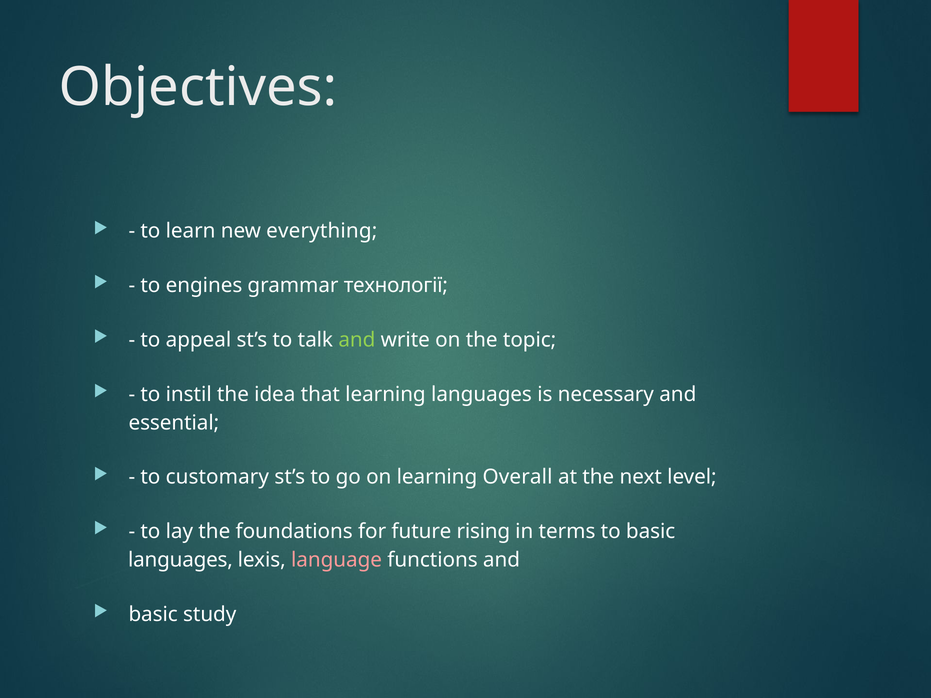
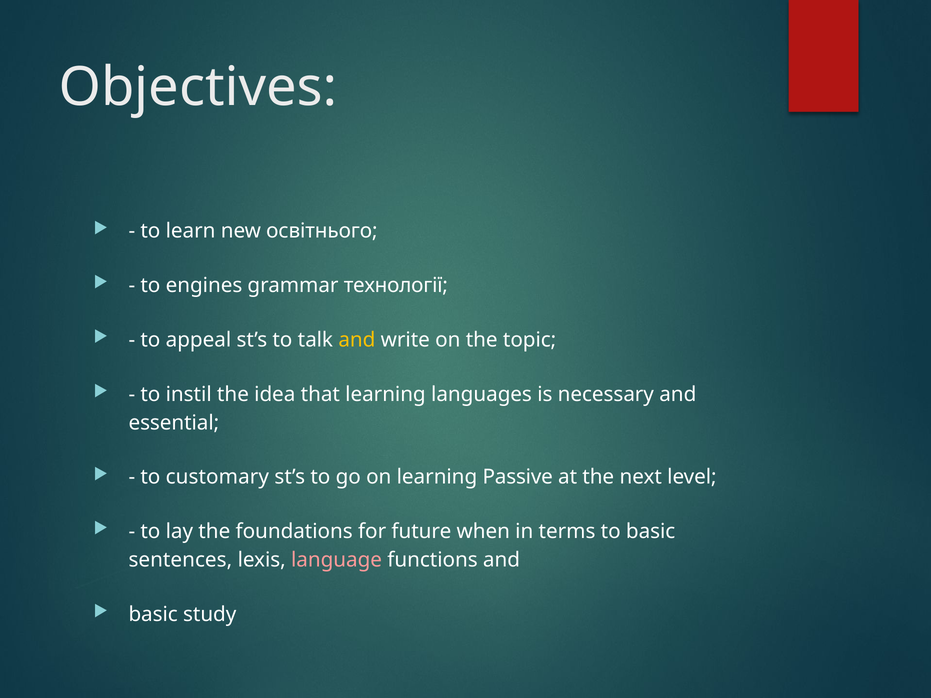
everything: everything -> освітнього
and at (357, 340) colour: light green -> yellow
Overall: Overall -> Passive
rising: rising -> when
languages at (180, 560): languages -> sentences
